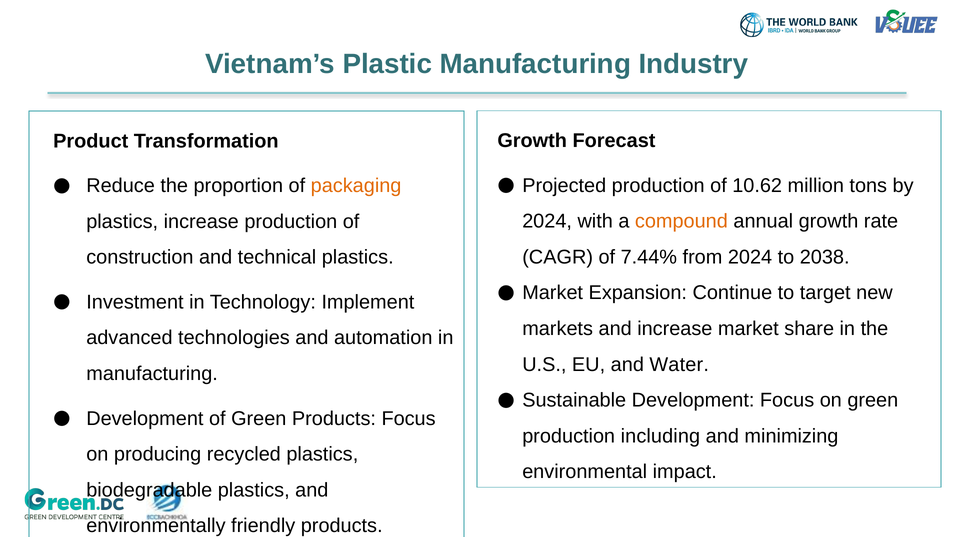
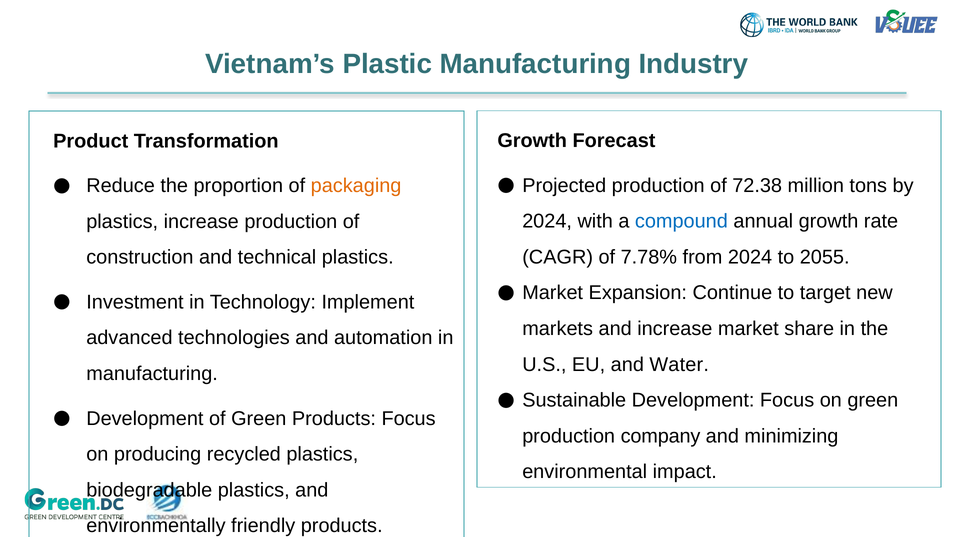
10.62: 10.62 -> 72.38
compound colour: orange -> blue
7.44%: 7.44% -> 7.78%
2038: 2038 -> 2055
including: including -> company
